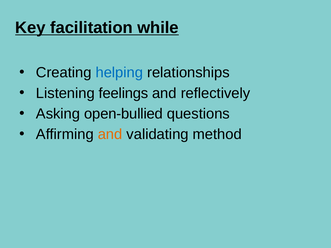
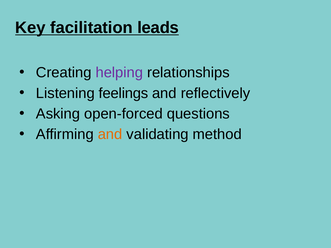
while: while -> leads
helping colour: blue -> purple
open-bullied: open-bullied -> open-forced
